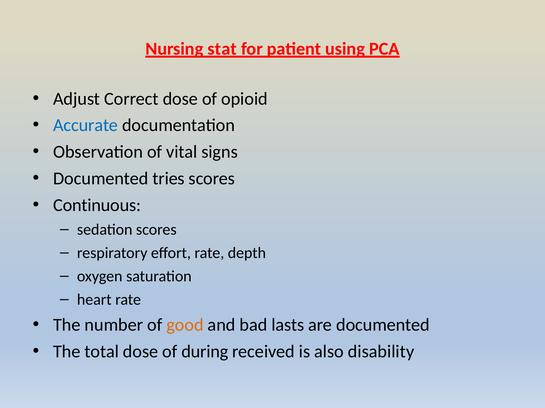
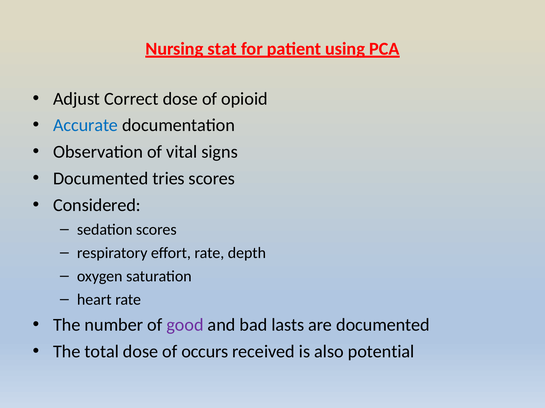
Continuous: Continuous -> Considered
good colour: orange -> purple
during: during -> occurs
disability: disability -> potential
